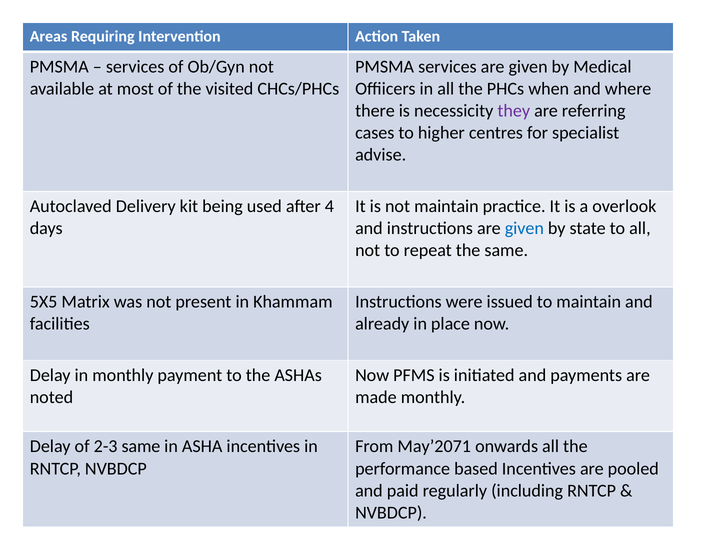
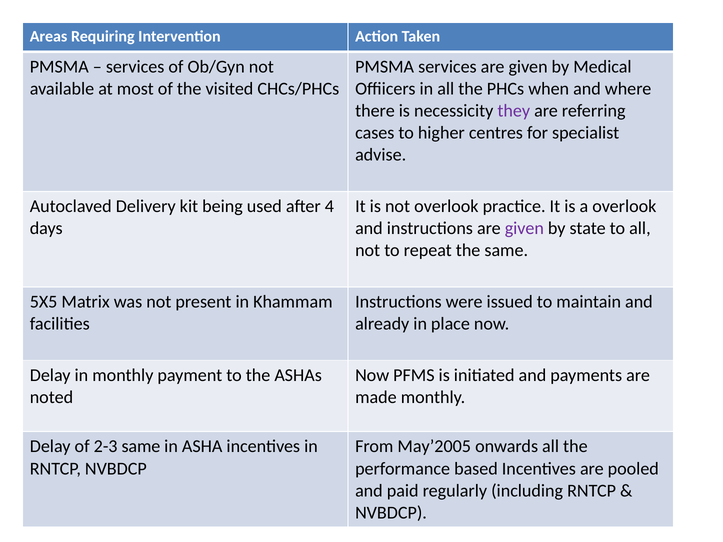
not maintain: maintain -> overlook
given at (524, 228) colour: blue -> purple
May’2071: May’2071 -> May’2005
